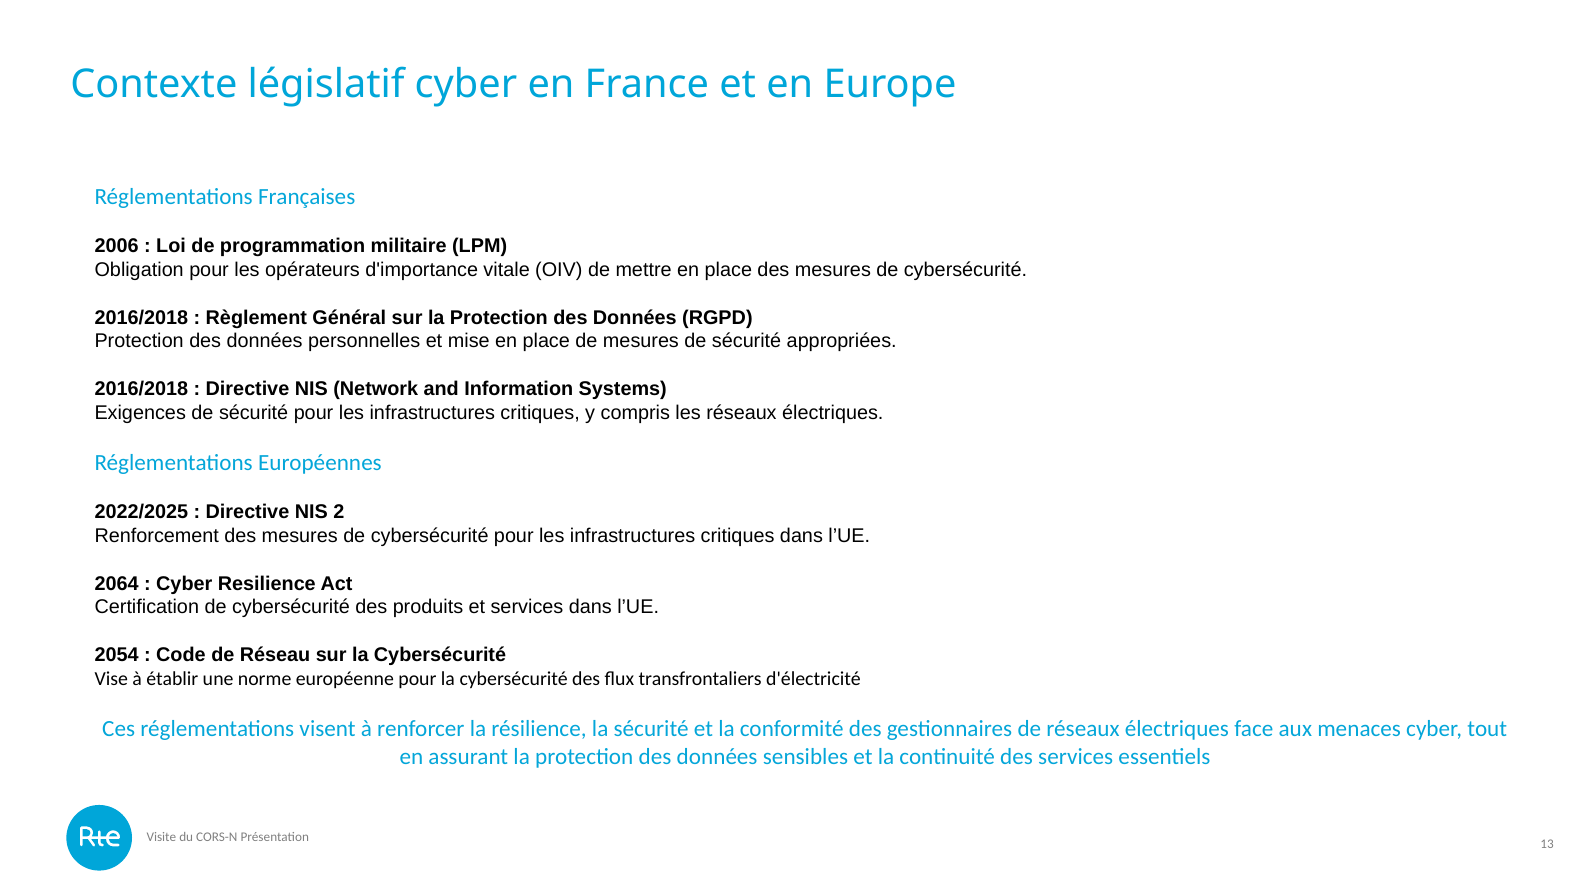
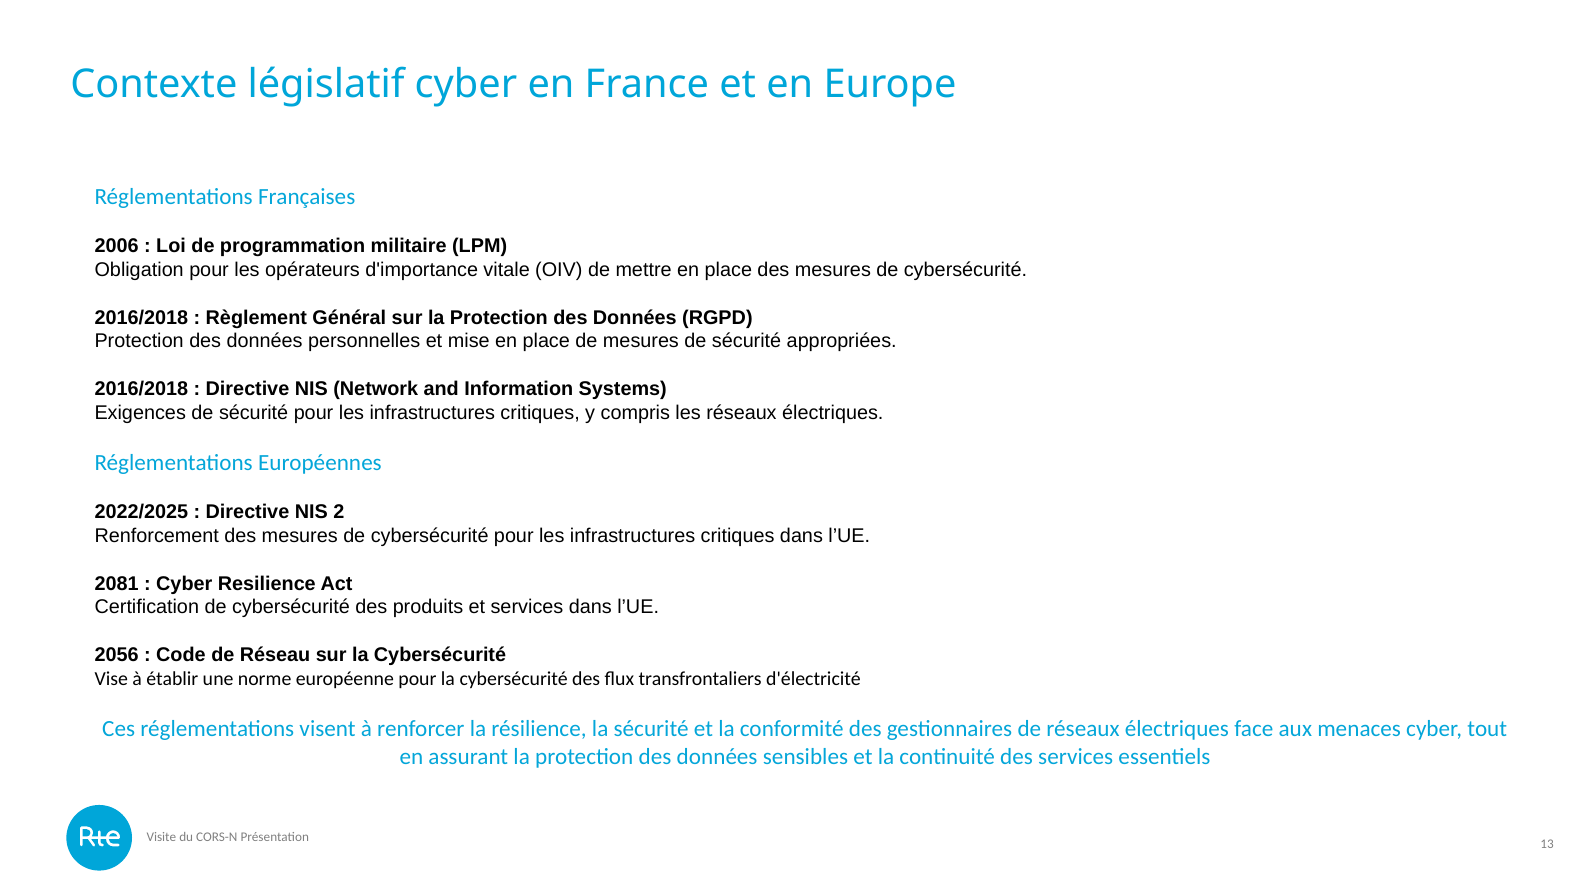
2064: 2064 -> 2081
2054: 2054 -> 2056
